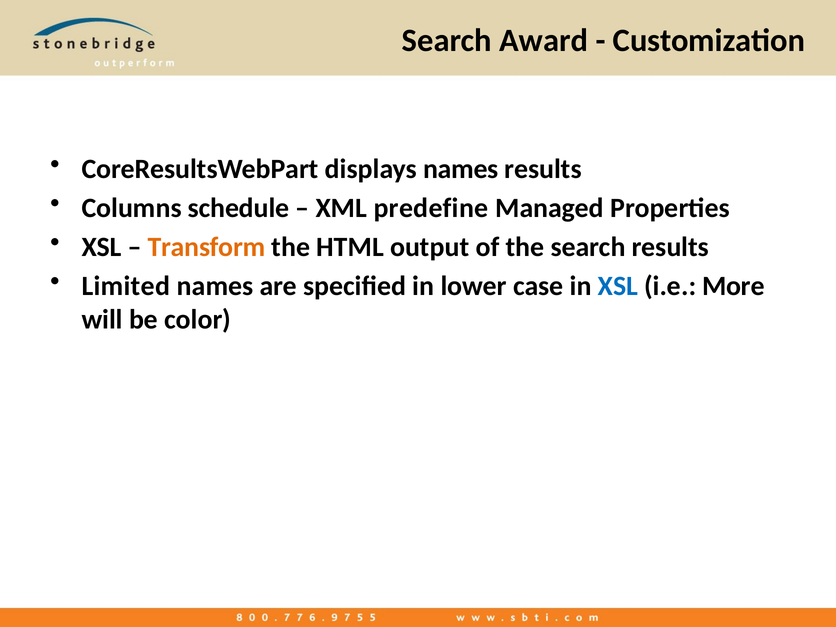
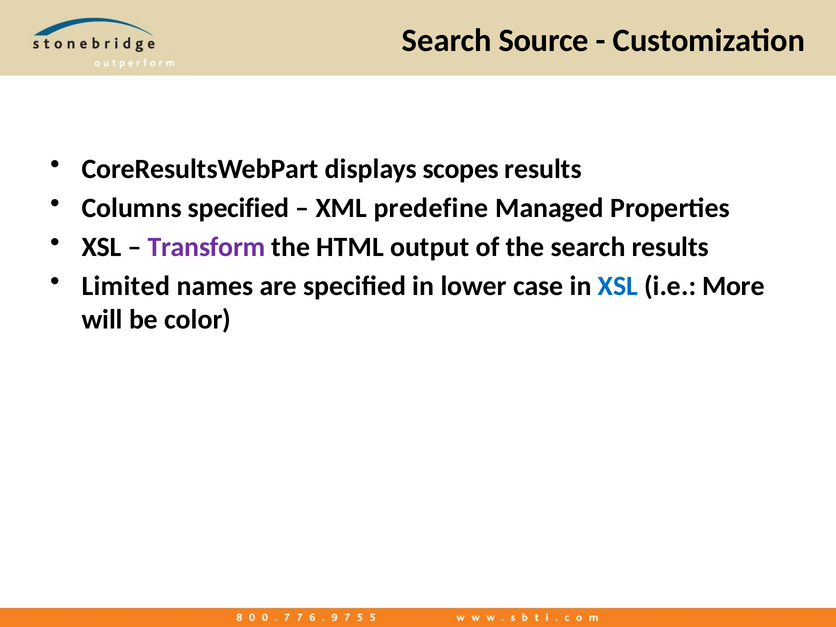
Award: Award -> Source
displays names: names -> scopes
Columns schedule: schedule -> specified
Transform colour: orange -> purple
